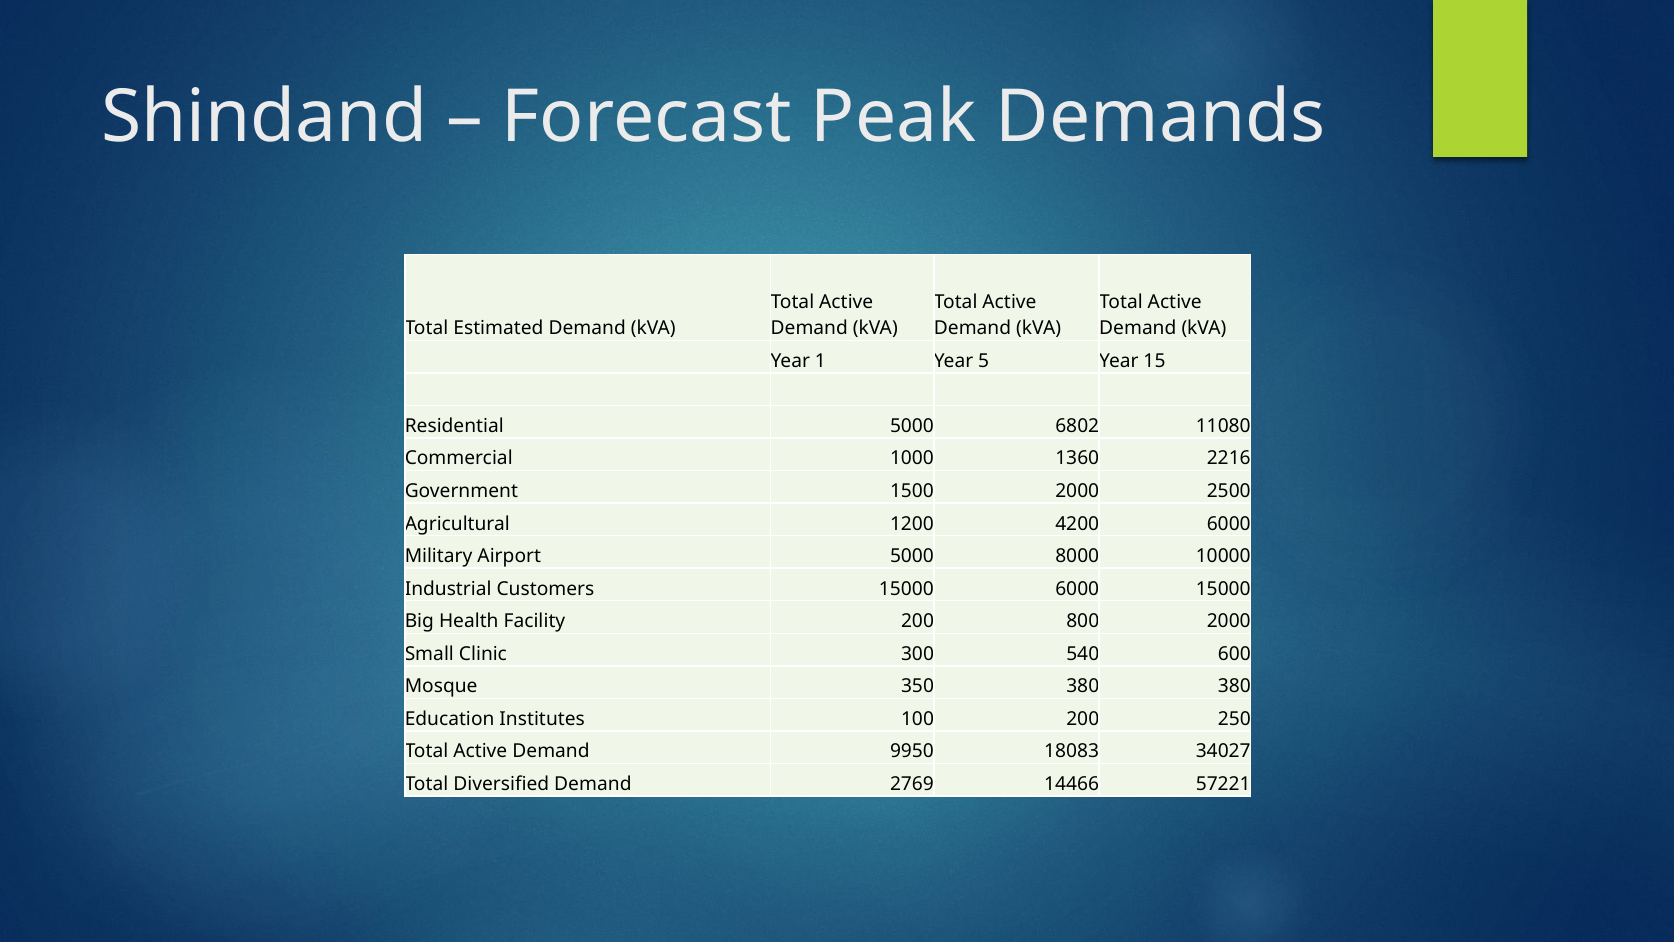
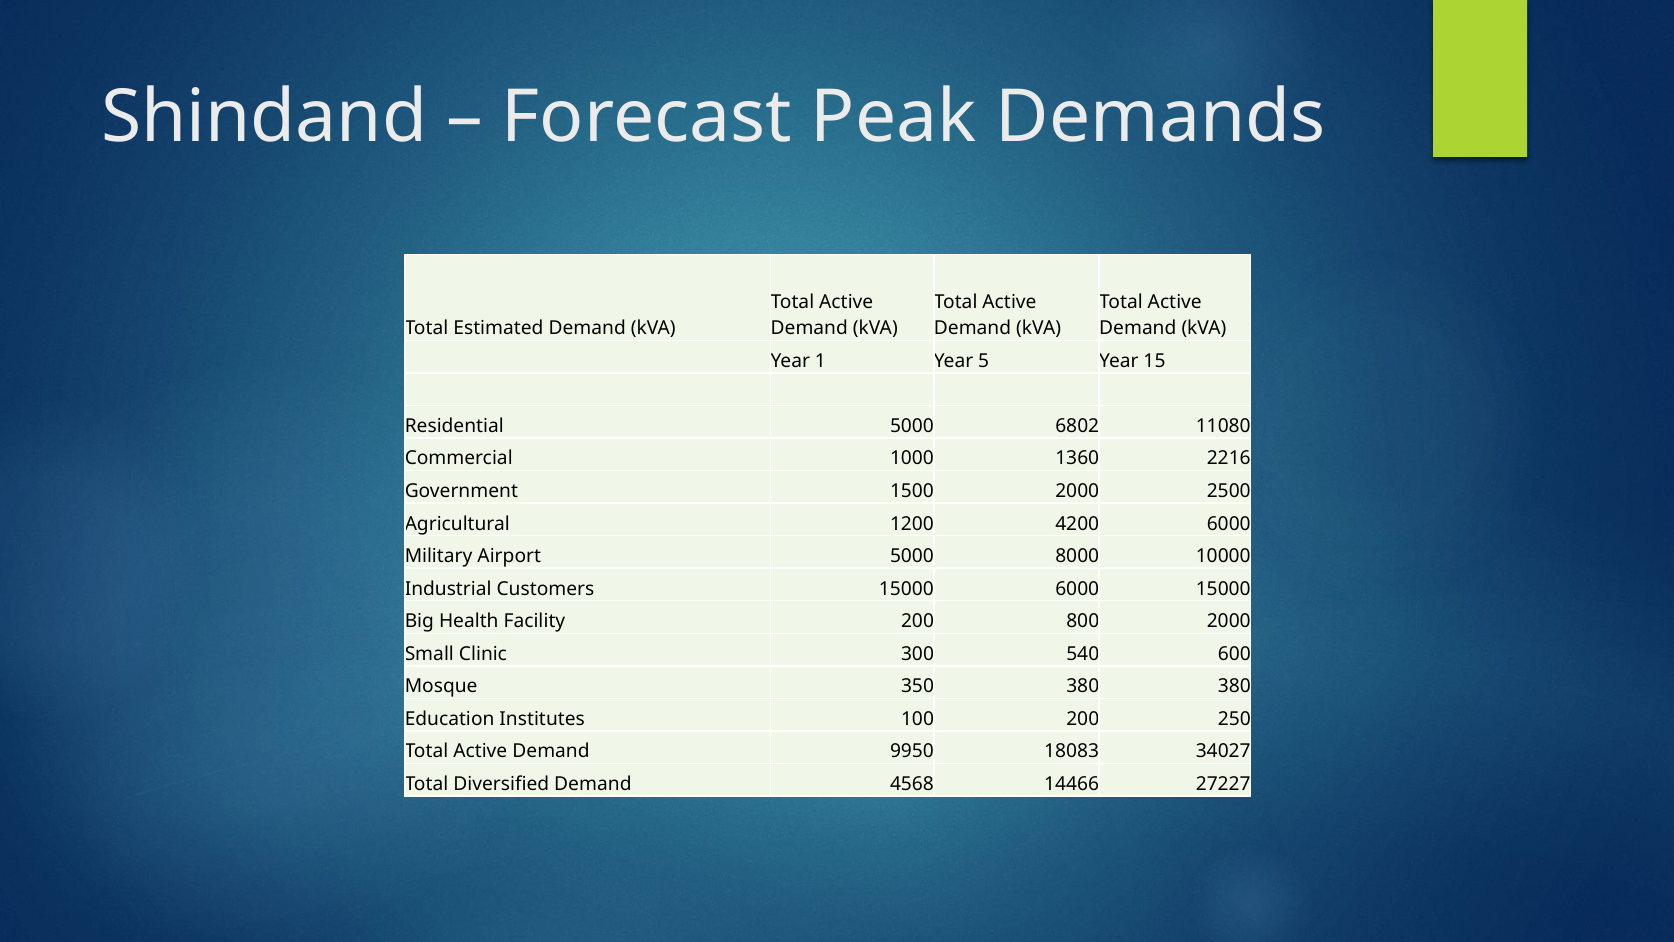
2769: 2769 -> 4568
57221: 57221 -> 27227
